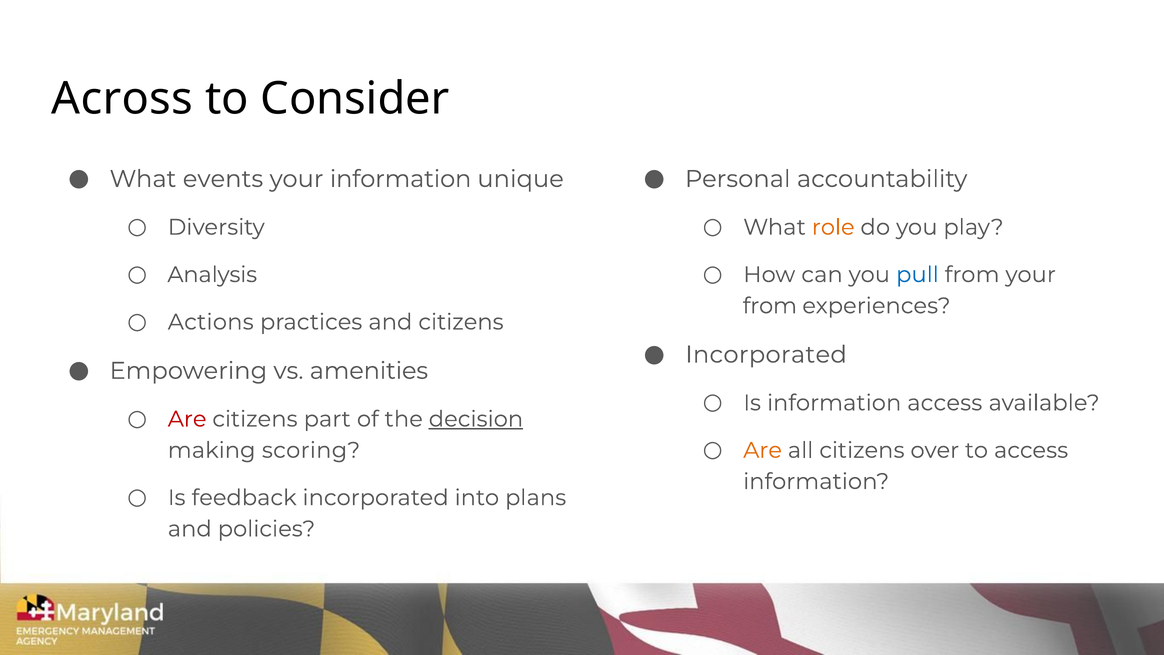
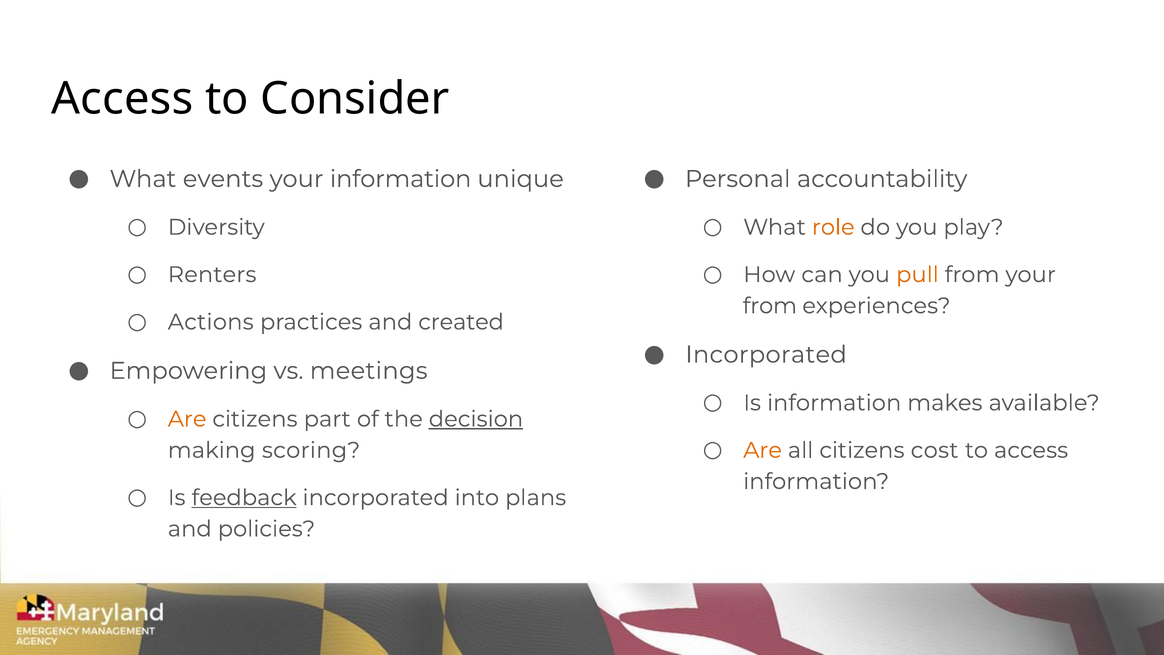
Across at (122, 99): Across -> Access
Analysis: Analysis -> Renters
pull colour: blue -> orange
and citizens: citizens -> created
amenities: amenities -> meetings
information access: access -> makes
Are at (187, 419) colour: red -> orange
over: over -> cost
feedback underline: none -> present
